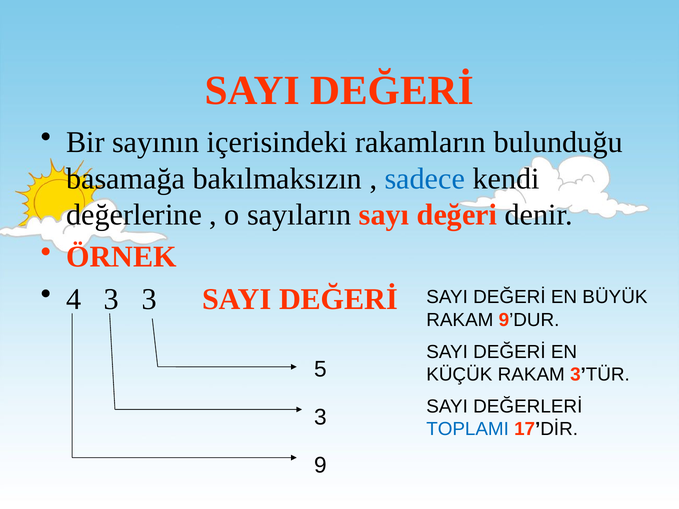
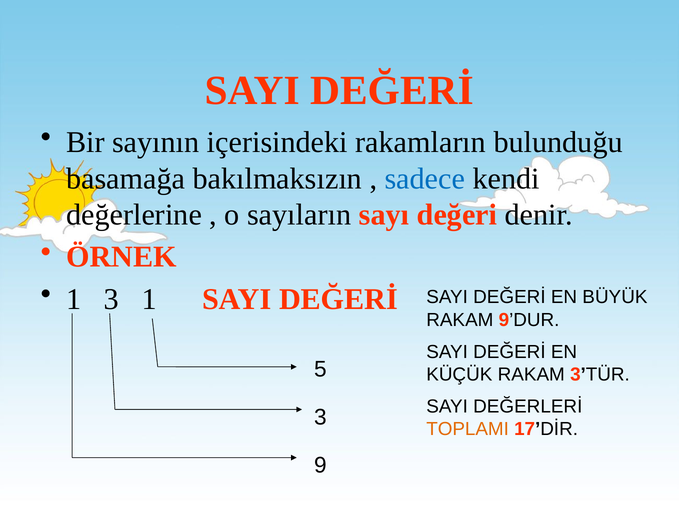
4 at (74, 299): 4 -> 1
3 3: 3 -> 1
TOPLAMI colour: blue -> orange
